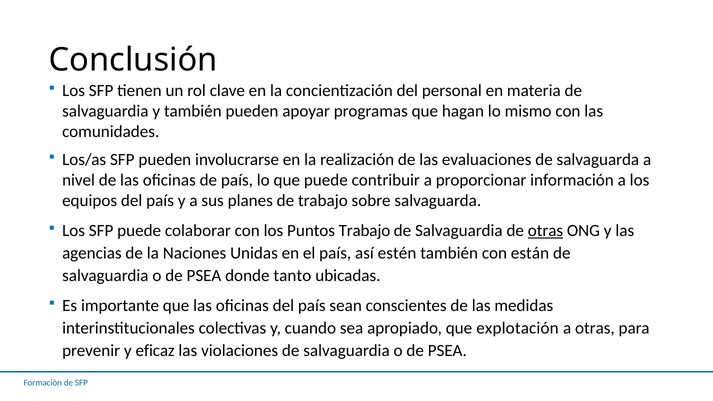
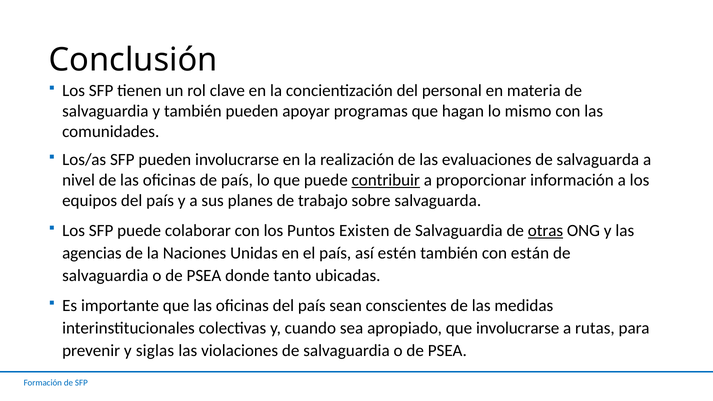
contribuir underline: none -> present
Puntos Trabajo: Trabajo -> Existen
que explotación: explotación -> involucrarse
a otras: otras -> rutas
eficaz: eficaz -> siglas
